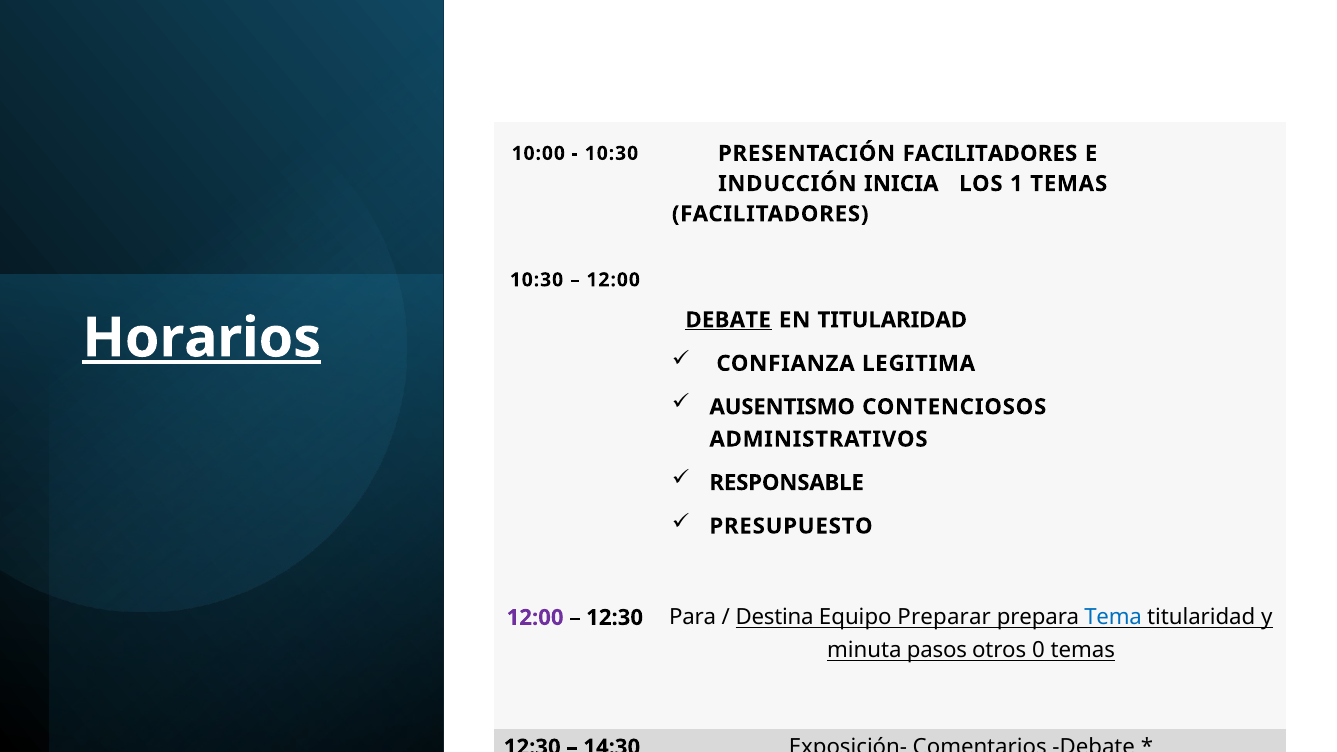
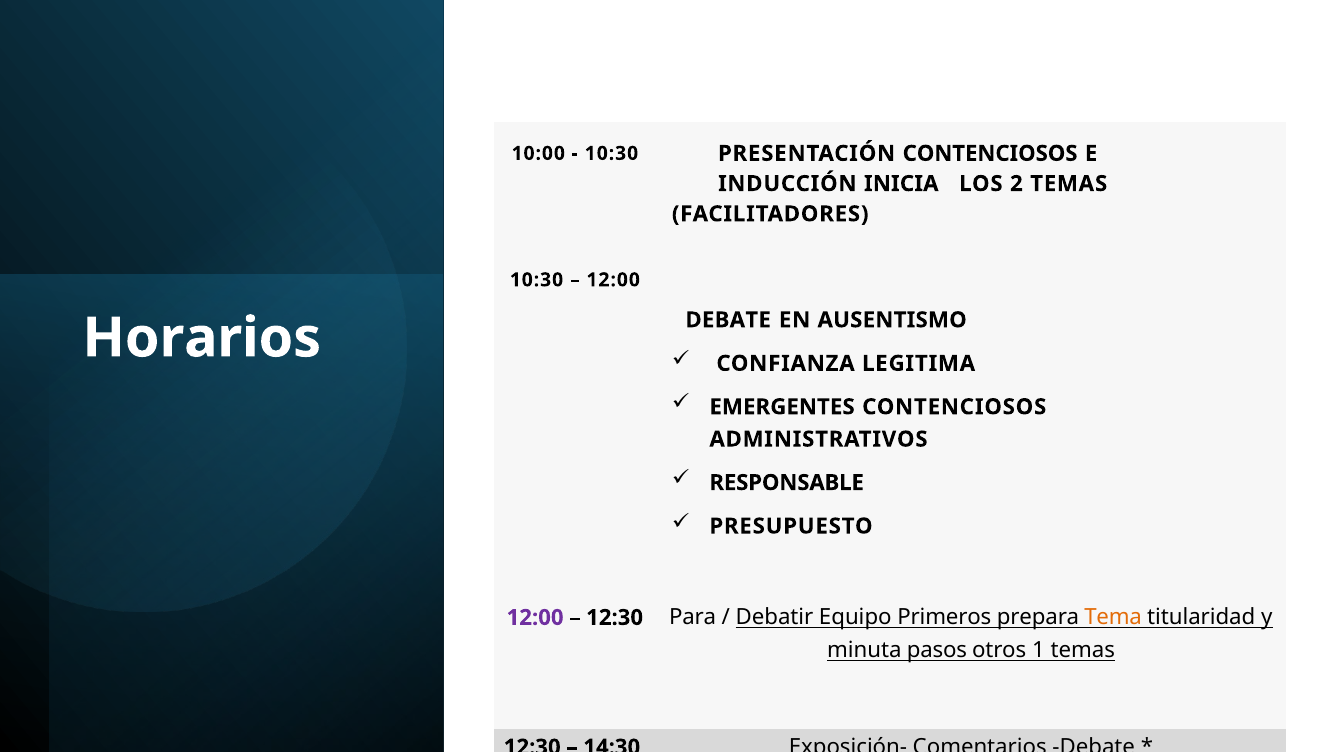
PRESENTACIÓN FACILITADORES: FACILITADORES -> CONTENCIOSOS
1: 1 -> 2
DEBATE at (728, 320) underline: present -> none
EN TITULARIDAD: TITULARIDAD -> AUSENTISMO
Horarios underline: present -> none
AUSENTISMO: AUSENTISMO -> EMERGENTES
Destina: Destina -> Debatir
Preparar: Preparar -> Primeros
Tema colour: blue -> orange
0: 0 -> 1
